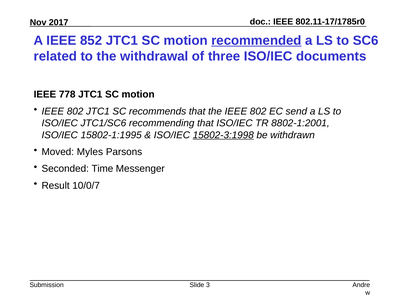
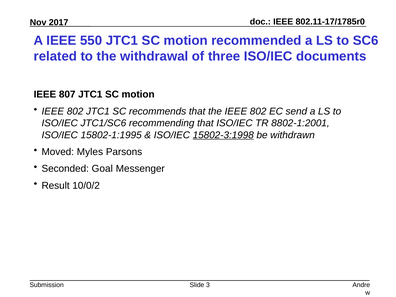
852: 852 -> 550
recommended underline: present -> none
778: 778 -> 807
Time: Time -> Goal
10/0/7: 10/0/7 -> 10/0/2
